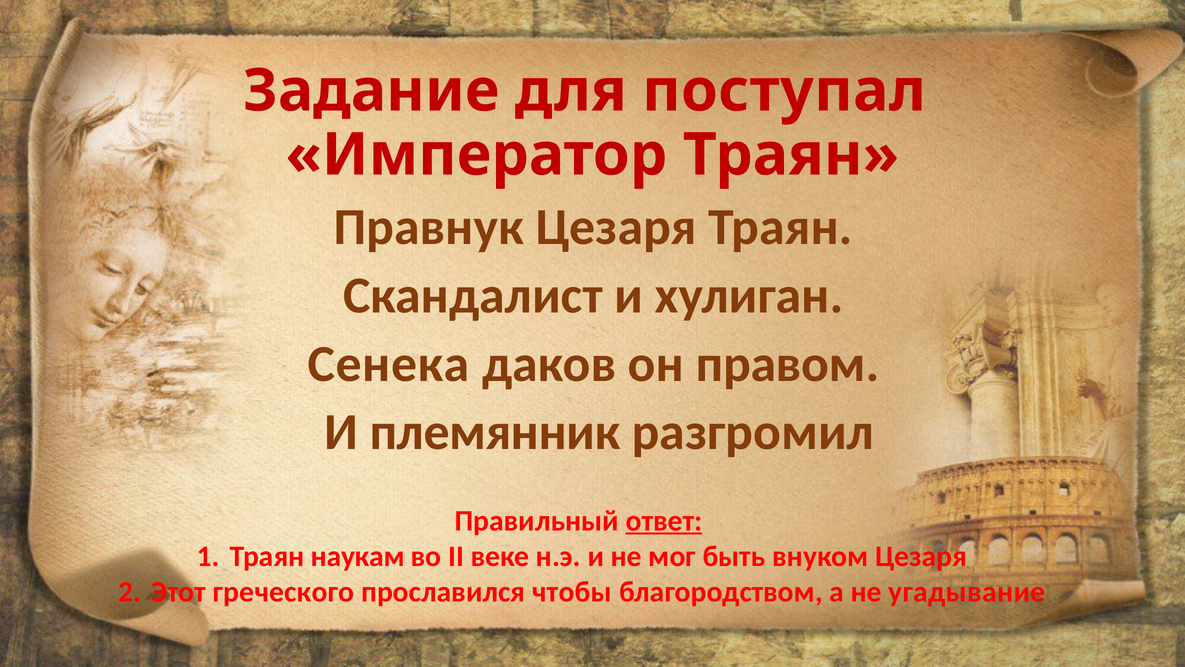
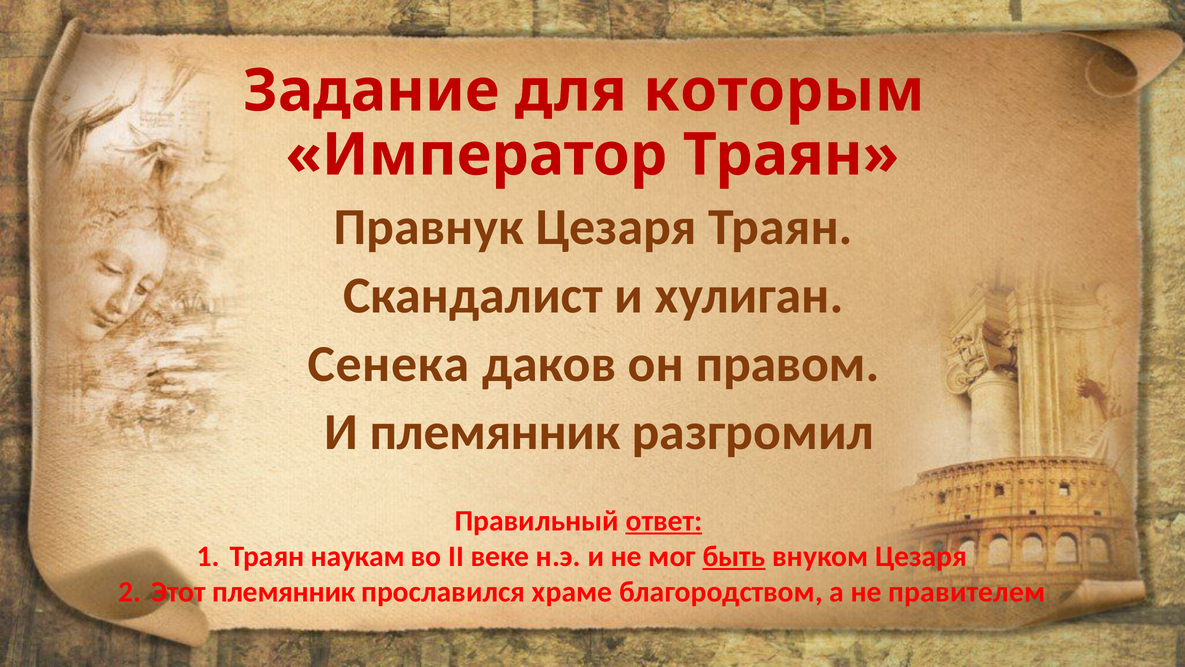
поступал: поступал -> которым
быть underline: none -> present
Этот греческого: греческого -> племянник
чтобы: чтобы -> храме
угадывание: угадывание -> правителем
